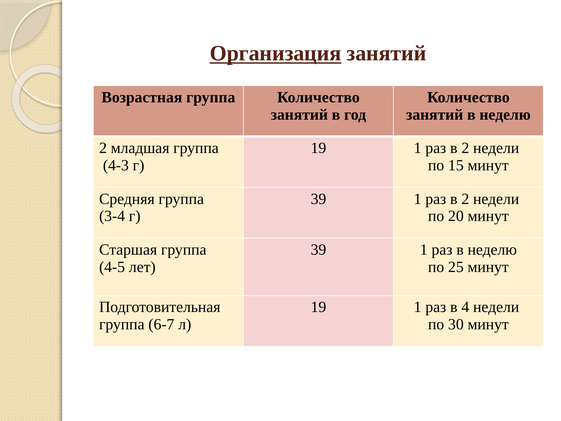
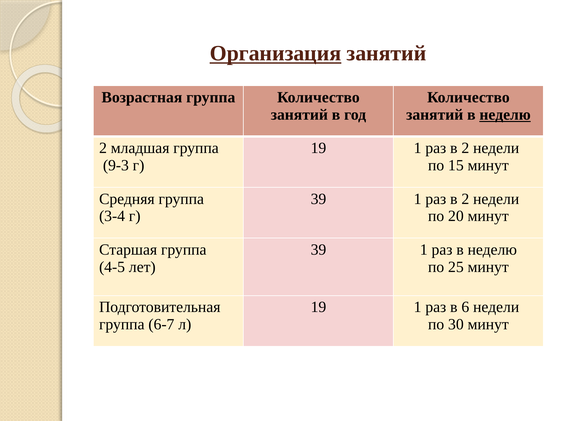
неделю at (505, 115) underline: none -> present
4-3: 4-3 -> 9-3
4: 4 -> 6
